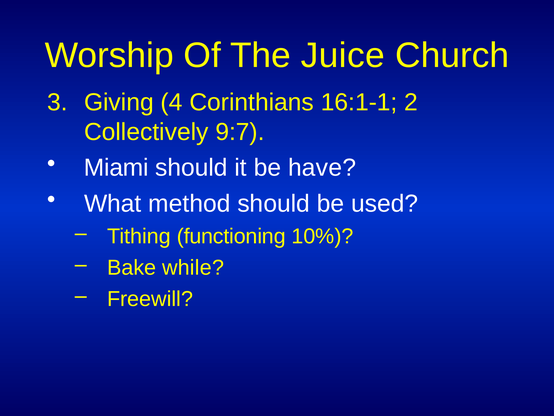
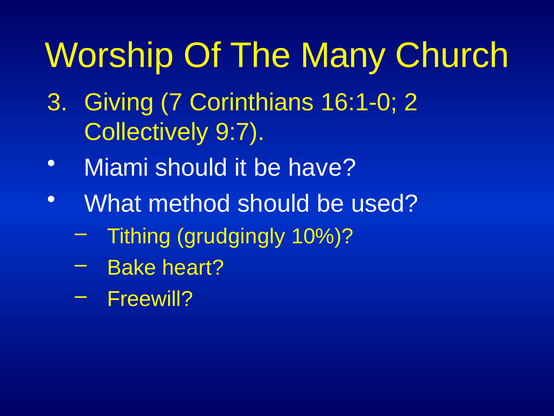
Juice: Juice -> Many
4: 4 -> 7
16:1-1: 16:1-1 -> 16:1-0
functioning: functioning -> grudgingly
while: while -> heart
